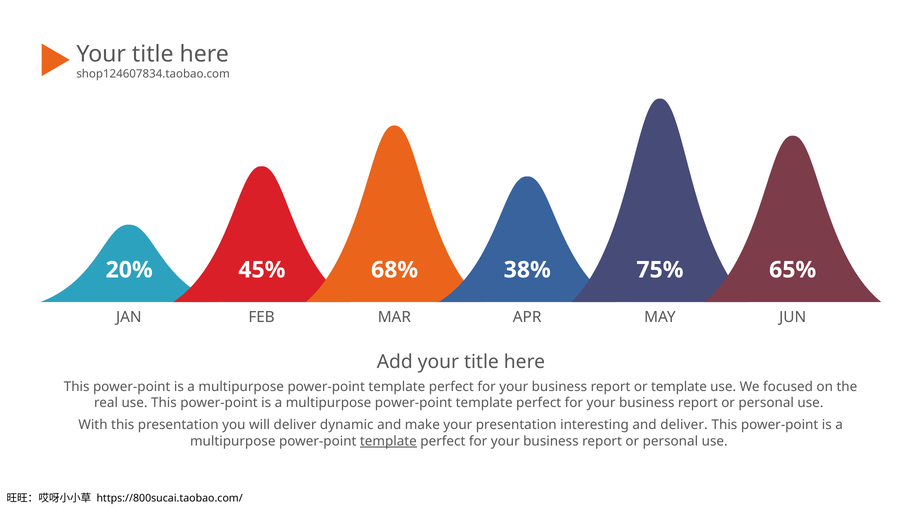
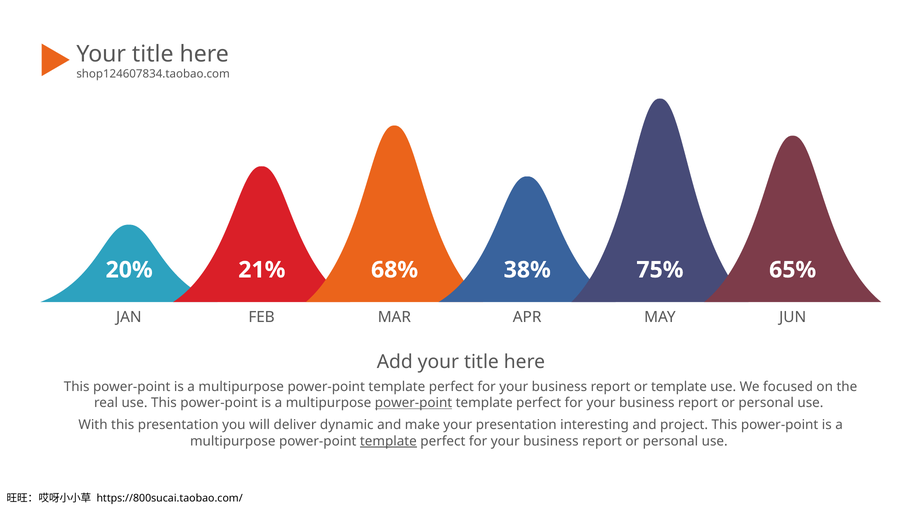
45%: 45% -> 21%
power-point at (413, 403) underline: none -> present
and deliver: deliver -> project
